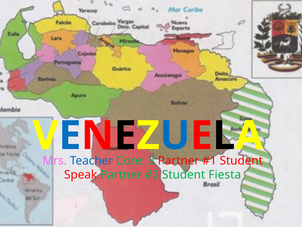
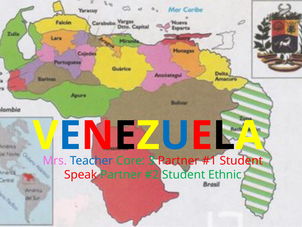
Fiesta: Fiesta -> Ethnic
